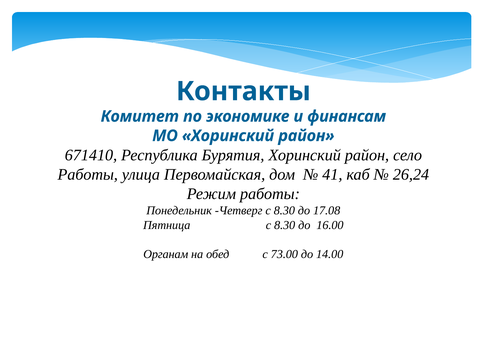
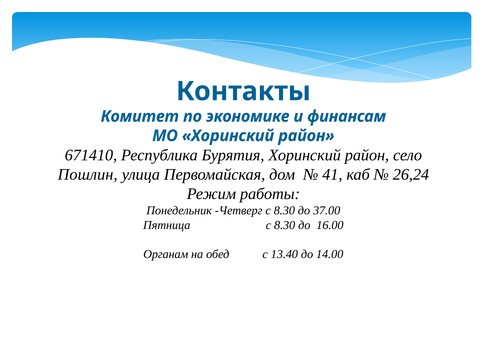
Работы at (88, 174): Работы -> Пошлин
17.08: 17.08 -> 37.00
73.00: 73.00 -> 13.40
